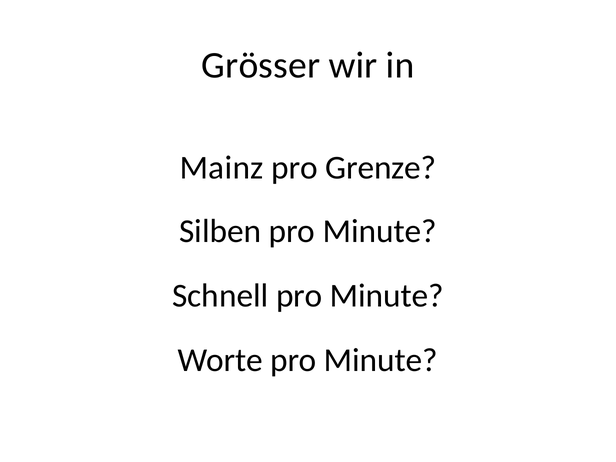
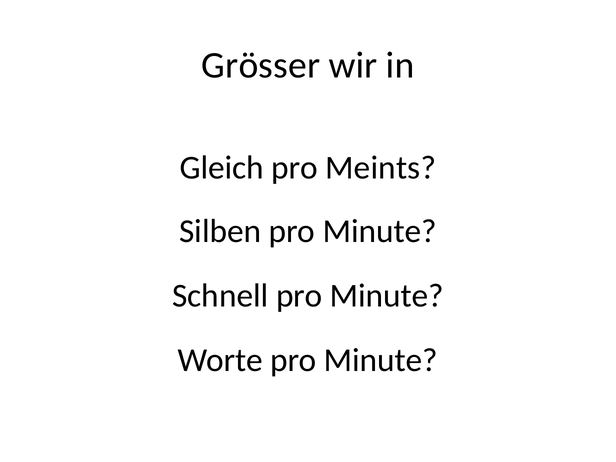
Mainz: Mainz -> Gleich
Grenze: Grenze -> Meints
